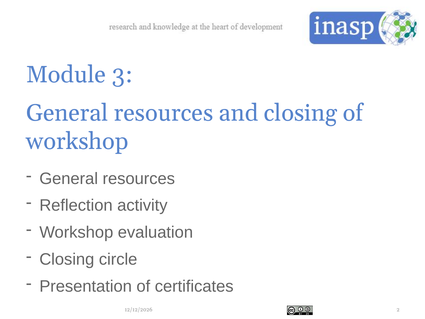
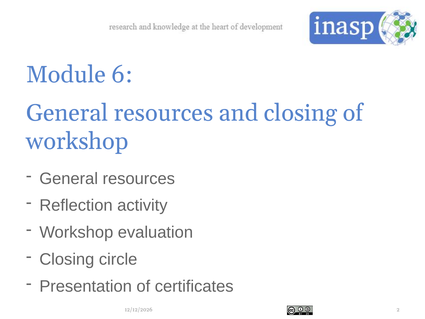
3: 3 -> 6
